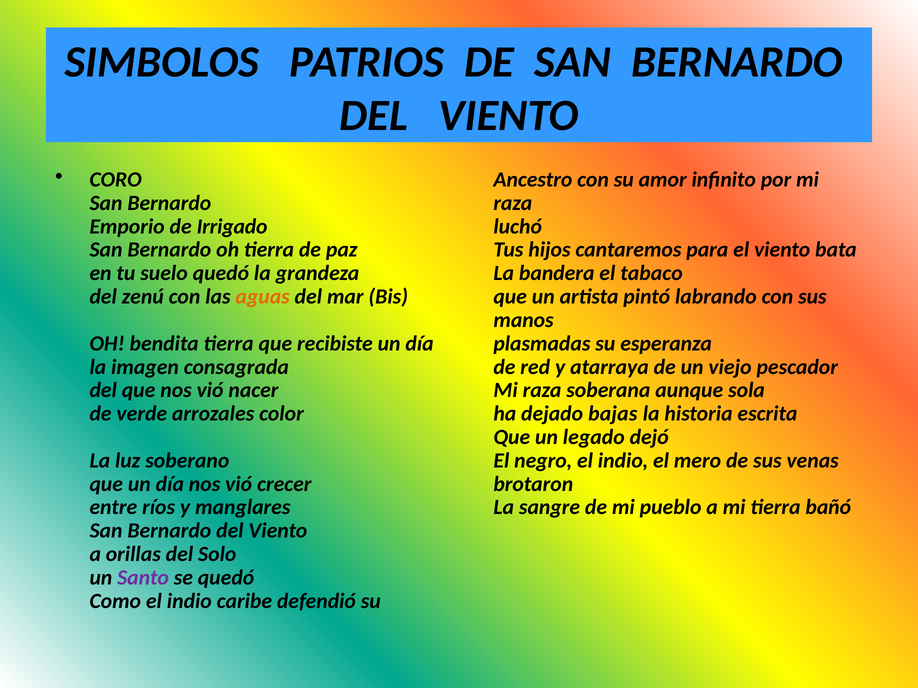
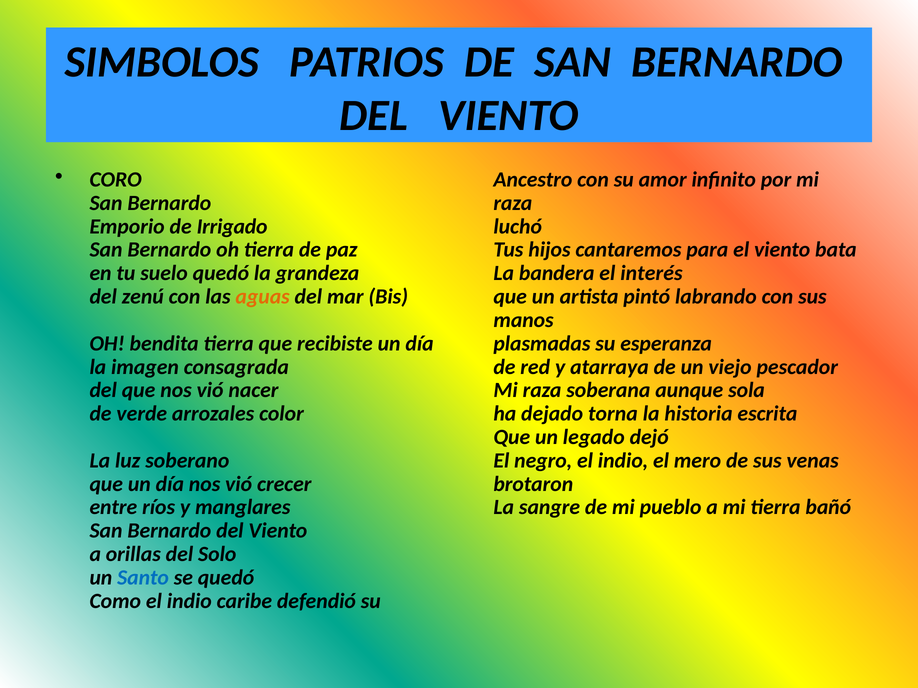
tabaco: tabaco -> interés
bajas: bajas -> torna
Santo colour: purple -> blue
